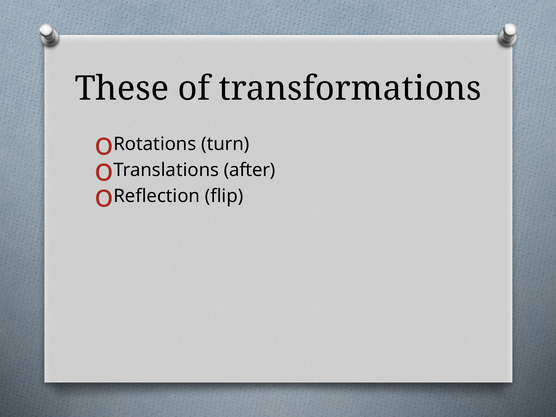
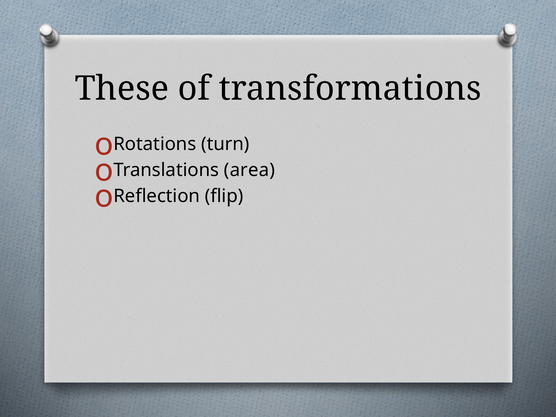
after: after -> area
